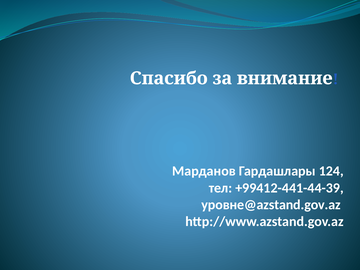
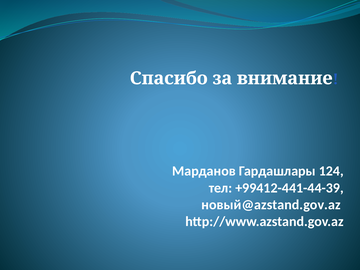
уровне@azstand.gov.az: уровне@azstand.gov.az -> новый@azstand.gov.az
